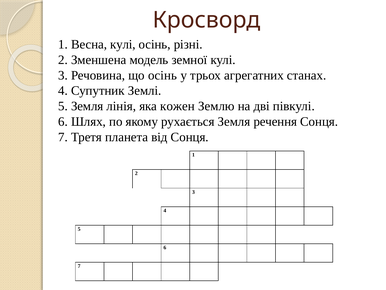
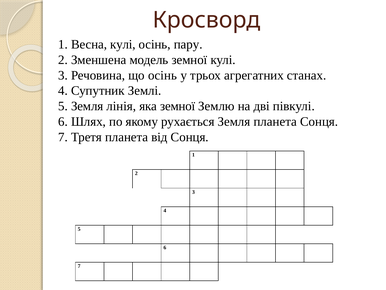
різні: різні -> пару
яка кожен: кожен -> земної
Земля речення: речення -> планета
